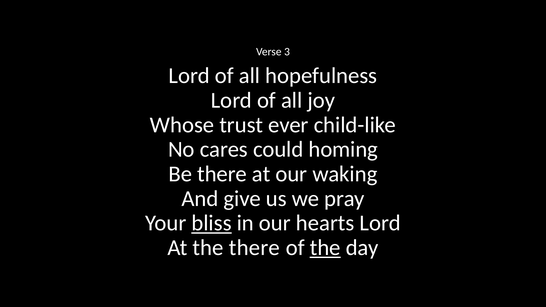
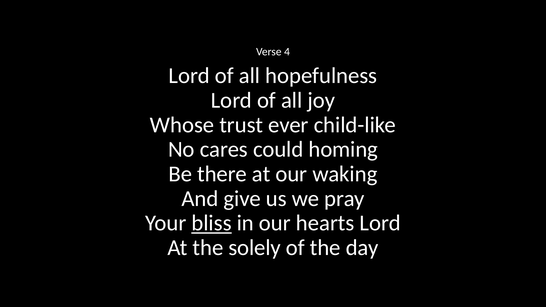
3: 3 -> 4
the there: there -> solely
the at (325, 248) underline: present -> none
